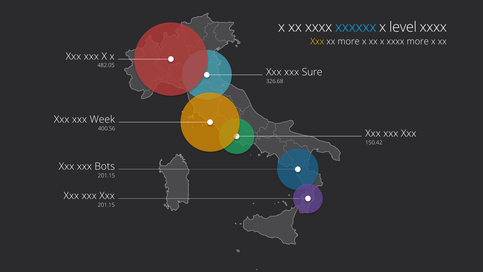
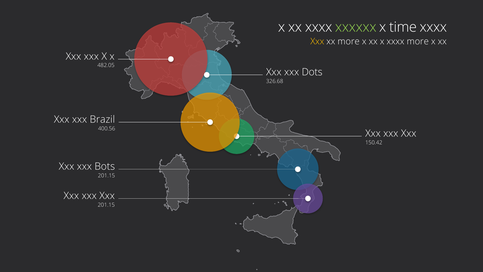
xxxxxx colour: light blue -> light green
level: level -> time
Sure: Sure -> Dots
Week: Week -> Brazil
